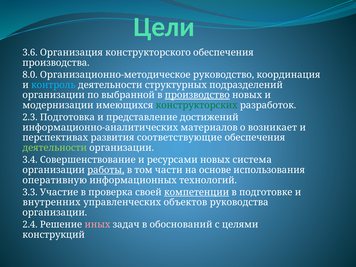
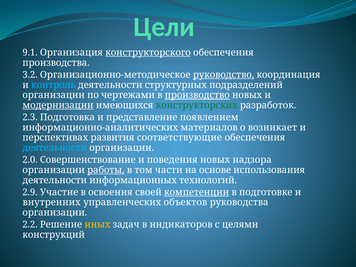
3.6: 3.6 -> 9.1
конструкторского underline: none -> present
8.0: 8.0 -> 3.2
руководство underline: none -> present
выбранной: выбранной -> чертежами
модернизации underline: none -> present
достижений: достижений -> появлением
деятельности at (55, 148) colour: light green -> light blue
3.4: 3.4 -> 2.0
ресурсами: ресурсами -> поведения
система: система -> надзора
оперативную at (55, 180): оперативную -> деятельности
3.3: 3.3 -> 2.9
проверка: проверка -> освоения
2.4: 2.4 -> 2.2
иных colour: pink -> yellow
обоснований: обоснований -> индикаторов
